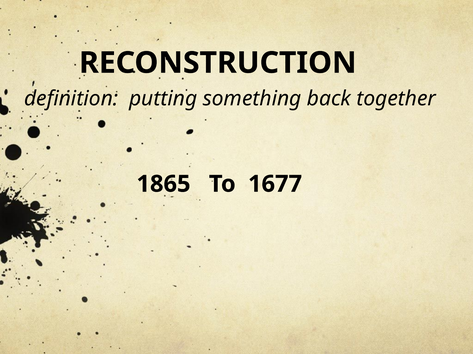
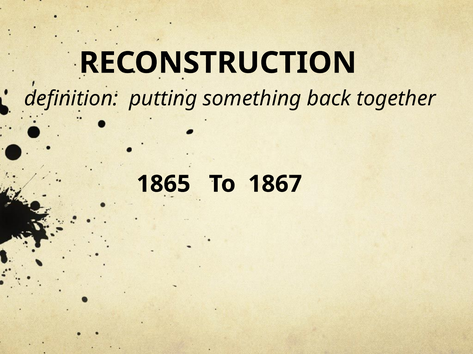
1677: 1677 -> 1867
